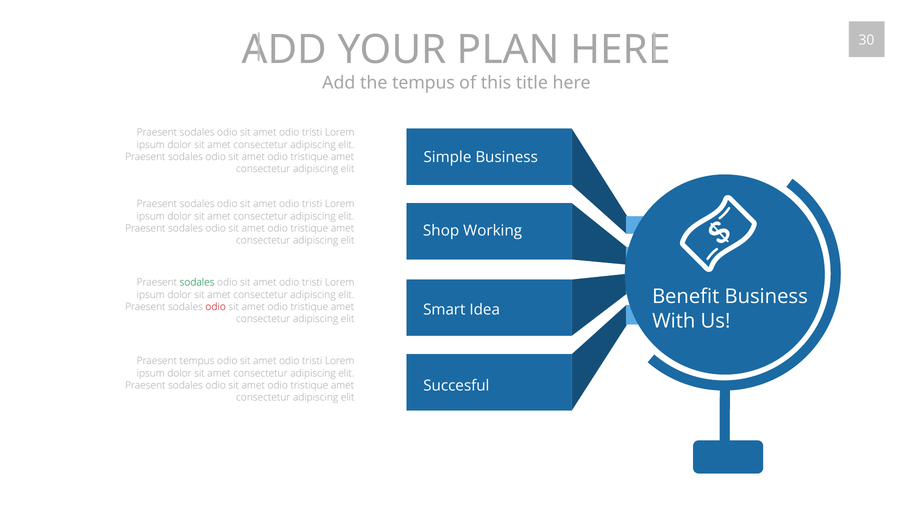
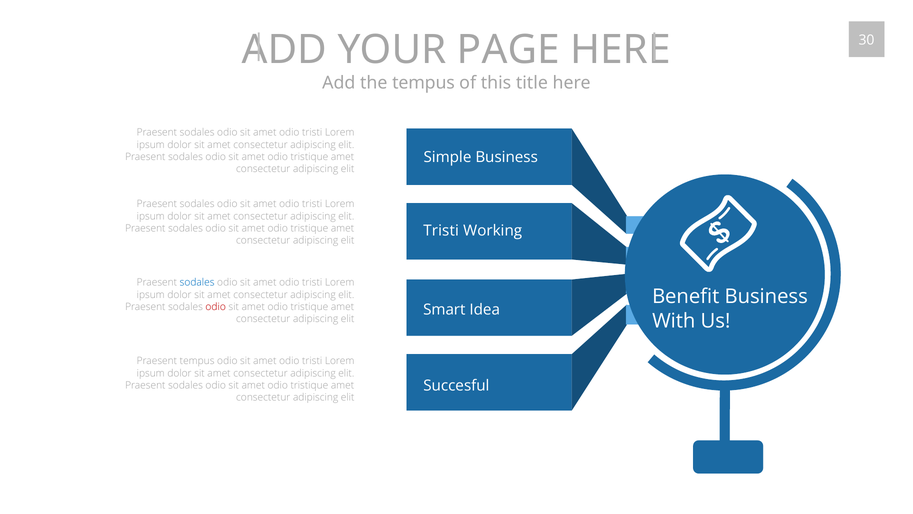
PLAN: PLAN -> PAGE
Shop at (441, 230): Shop -> Tristi
sodales at (197, 282) colour: green -> blue
